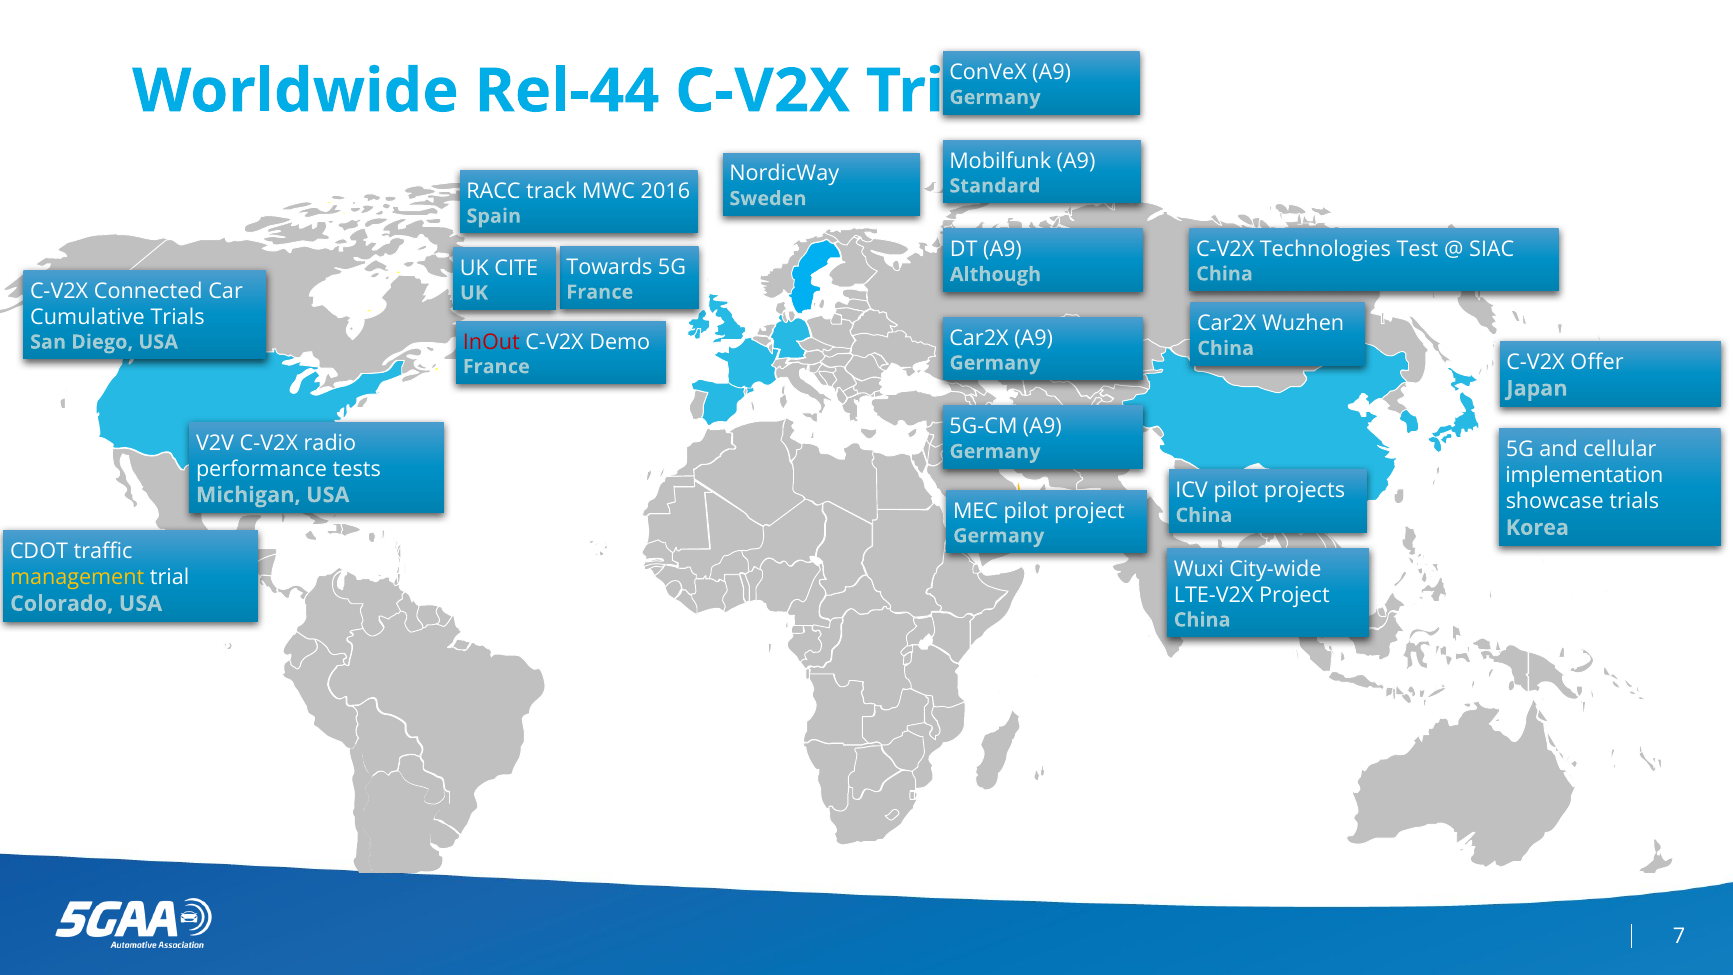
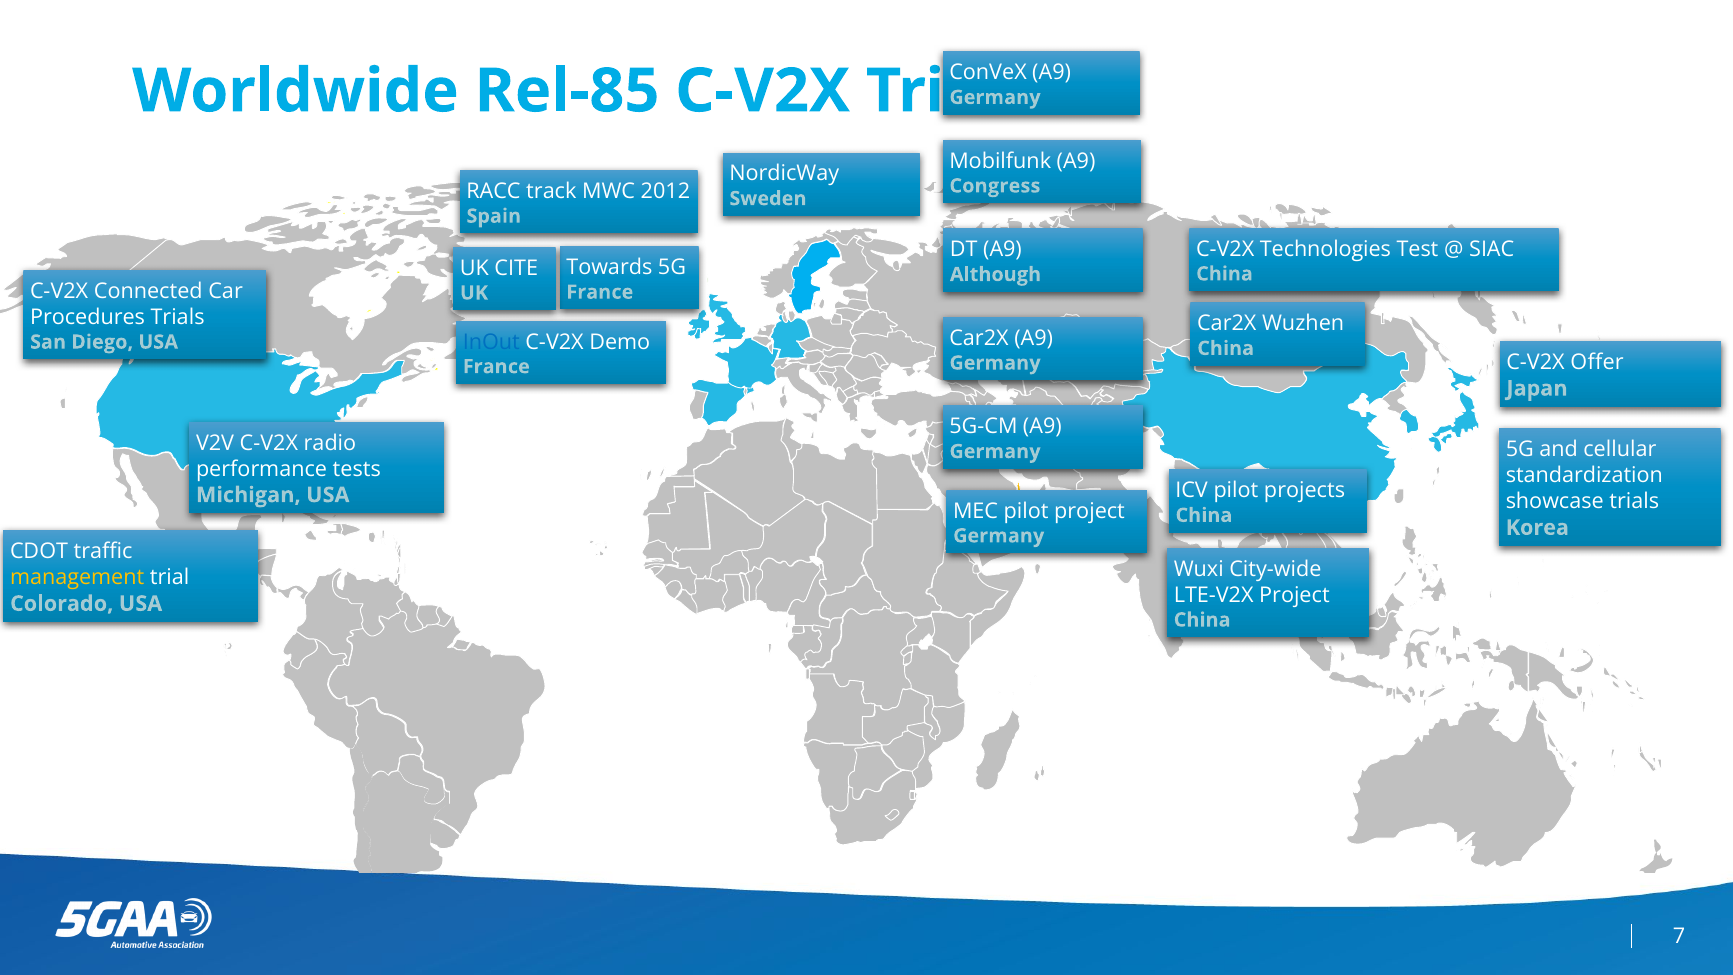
Rel-44: Rel-44 -> Rel-85
Standard: Standard -> Congress
2016: 2016 -> 2012
Cumulative: Cumulative -> Procedures
InOut colour: red -> blue
implementation: implementation -> standardization
